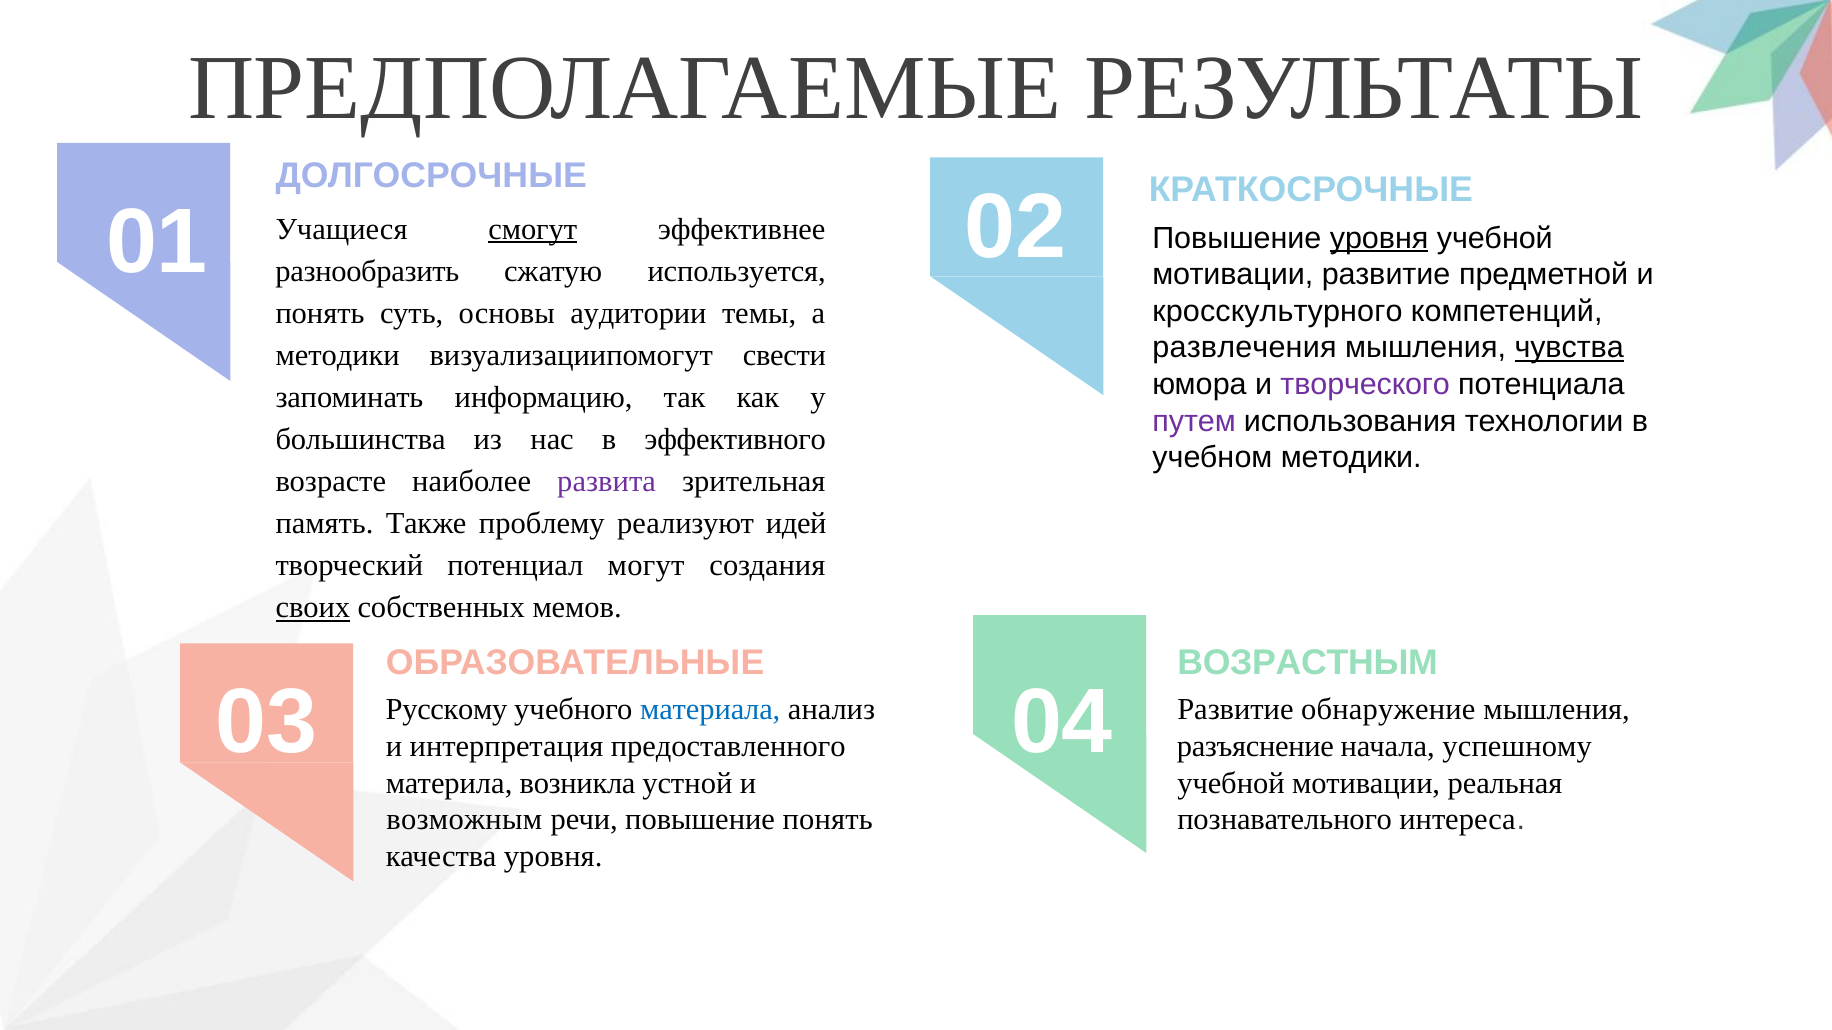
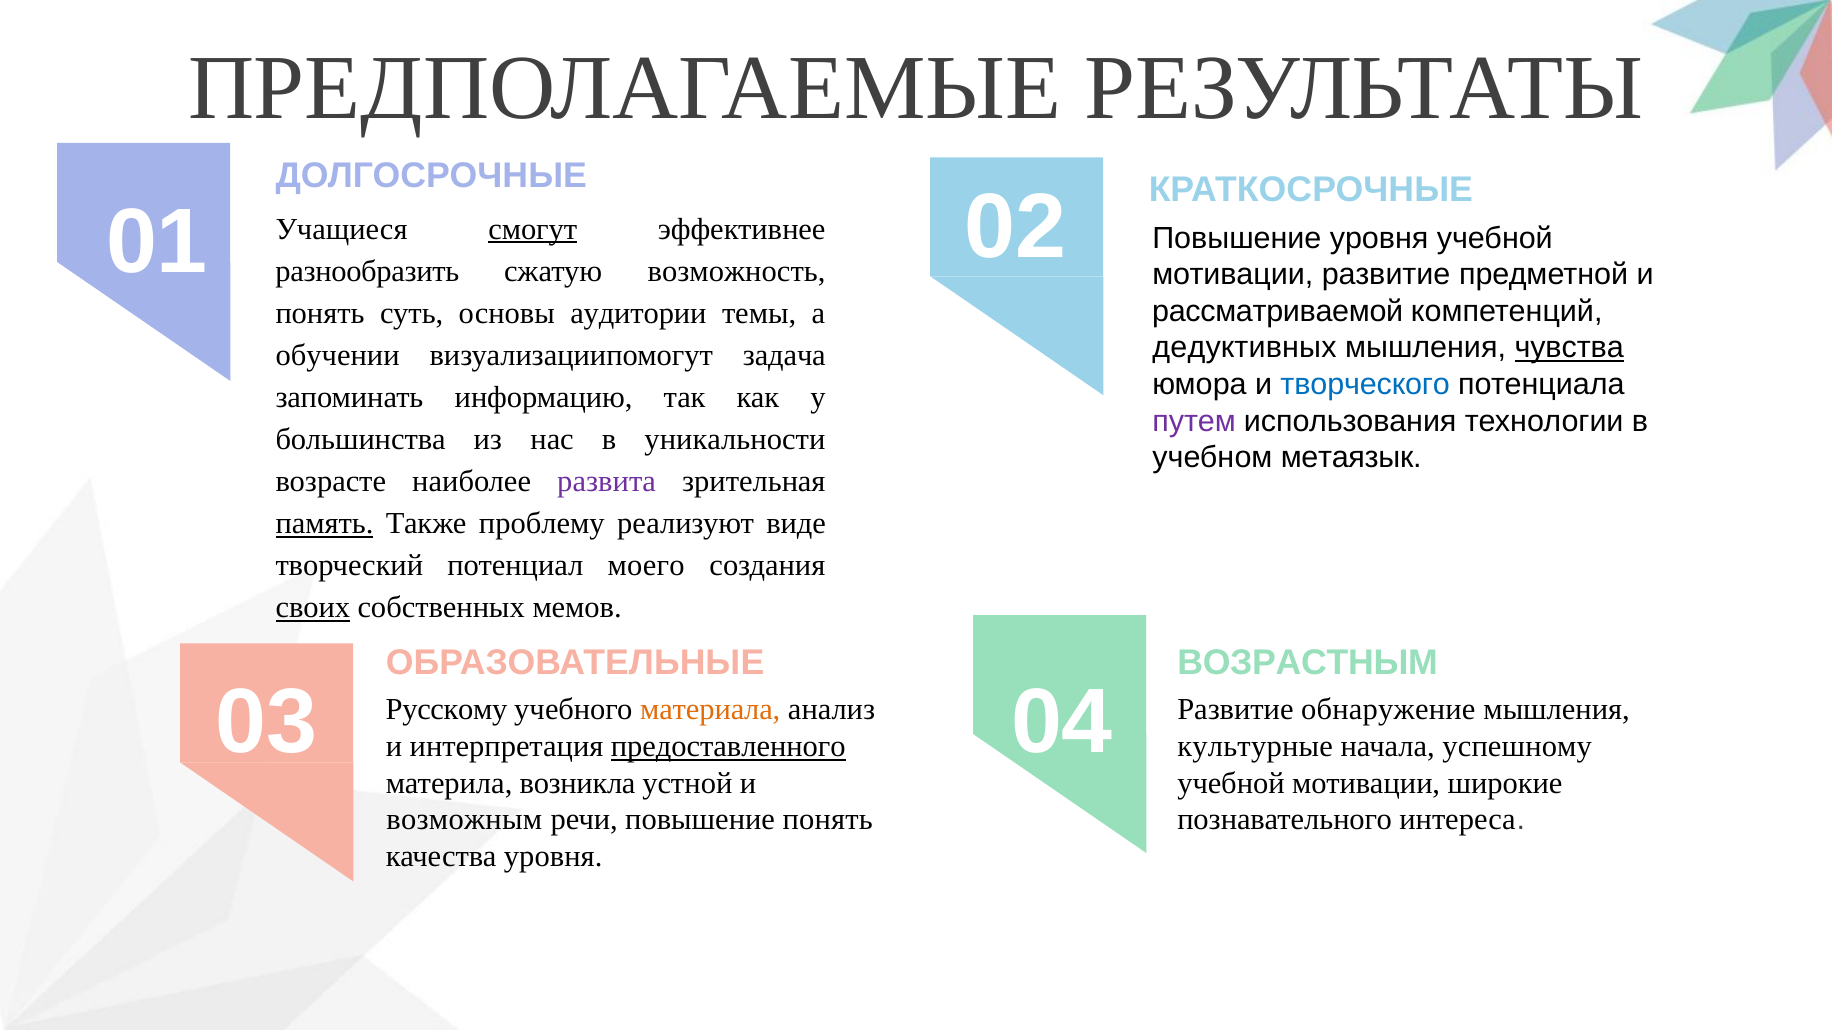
уровня at (1379, 238) underline: present -> none
используется: используется -> возможность
кросскультурного: кросскультурного -> рассматриваемой
развлечения: развлечения -> дедуктивных
методики at (338, 355): методики -> обучении
свести: свести -> задача
творческого colour: purple -> blue
эффективного: эффективного -> уникальности
учебном методики: методики -> метаязык
память underline: none -> present
идей: идей -> виде
могут: могут -> моего
материала colour: blue -> orange
предоставленного underline: none -> present
разъяснение: разъяснение -> культурные
реальная: реальная -> широкие
